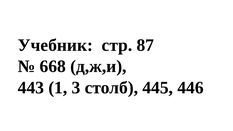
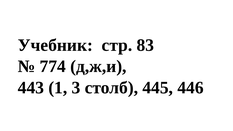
87: 87 -> 83
668: 668 -> 774
